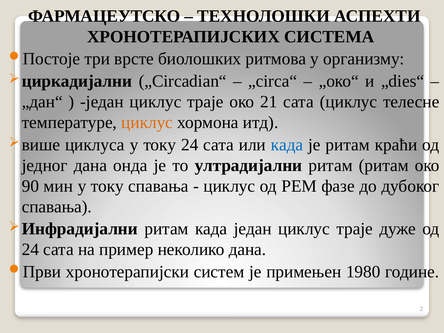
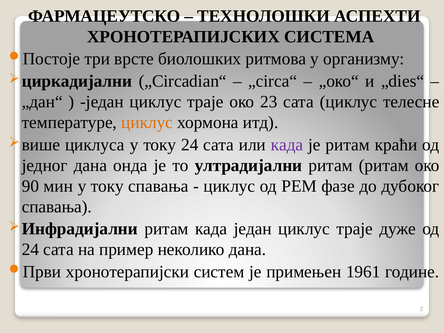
21: 21 -> 23
када at (287, 145) colour: blue -> purple
1980: 1980 -> 1961
